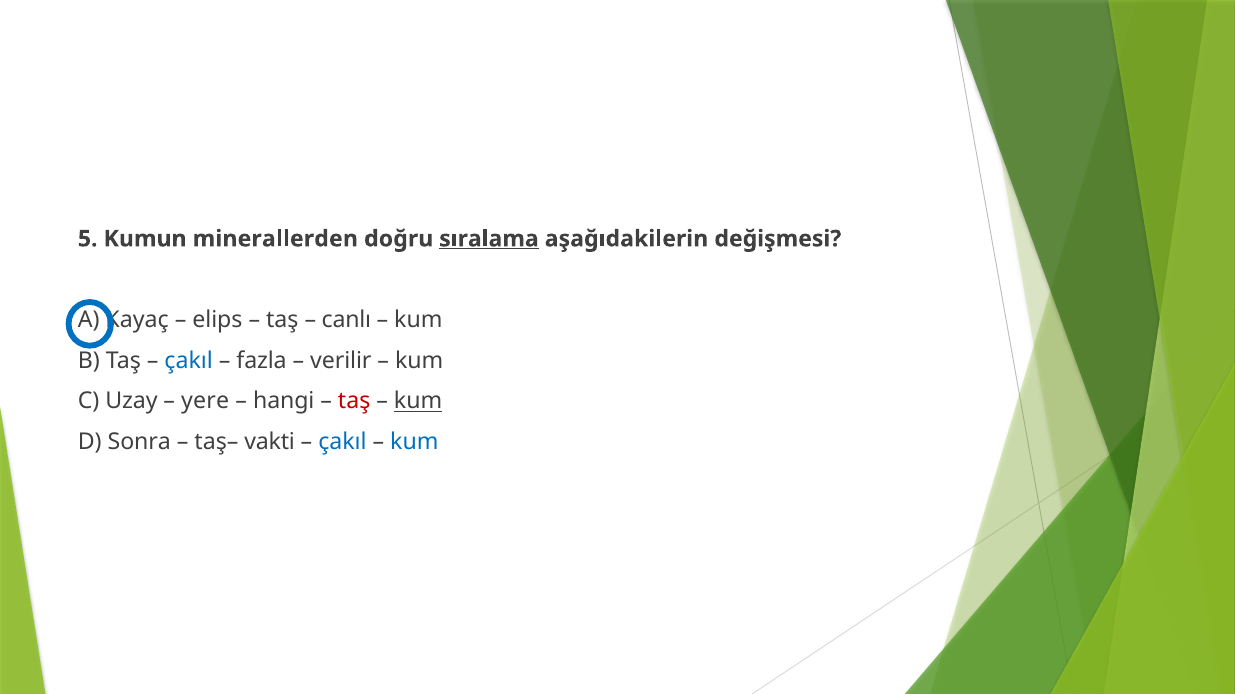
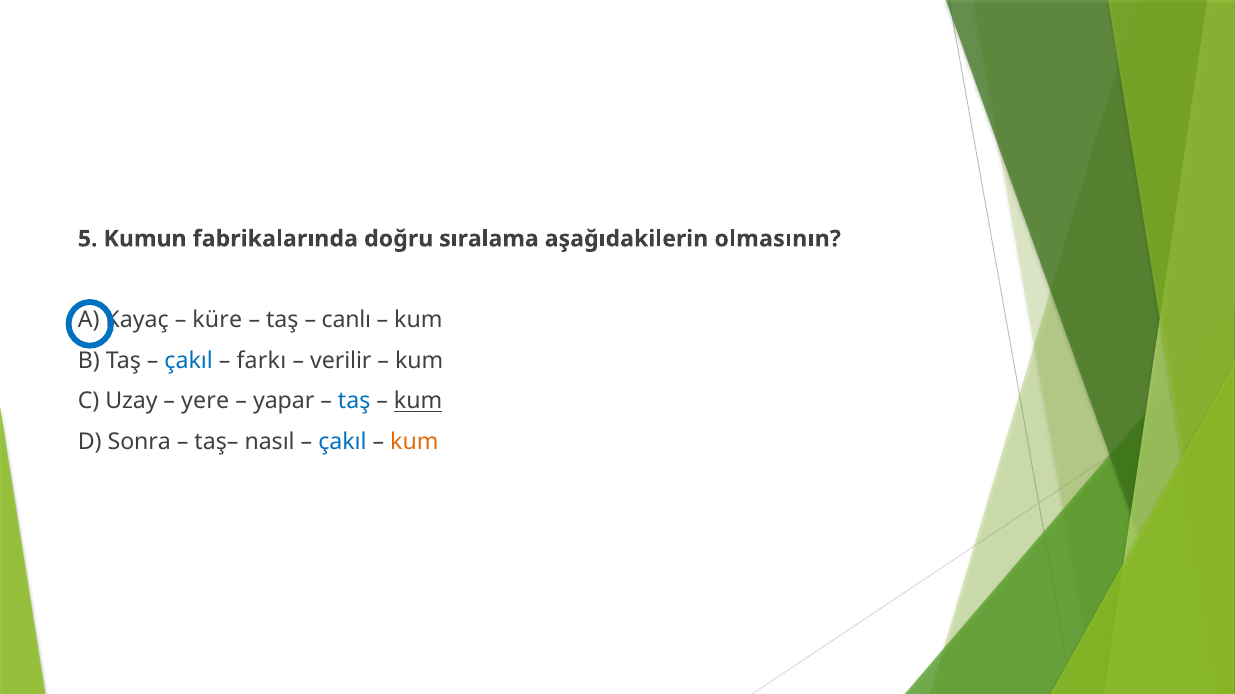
minerallerden: minerallerden -> fabrikalarında
sıralama underline: present -> none
değişmesi: değişmesi -> olmasının
elips: elips -> küre
fazla: fazla -> farkı
hangi: hangi -> yapar
taş at (354, 402) colour: red -> blue
vakti: vakti -> nasıl
kum at (414, 442) colour: blue -> orange
